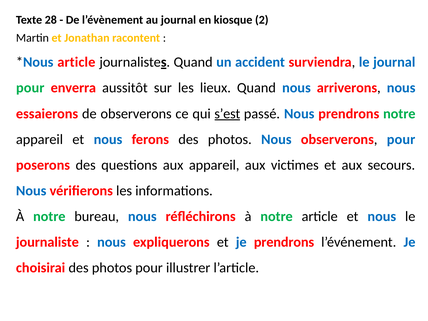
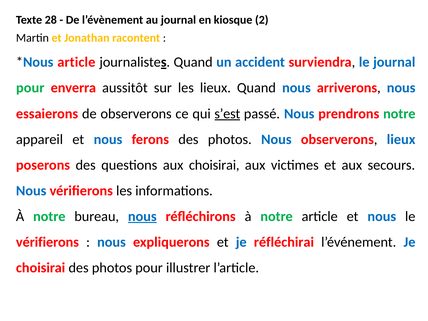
observerons pour: pour -> lieux
aux appareil: appareil -> choisirai
nous at (142, 216) underline: none -> present
journaliste at (47, 242): journaliste -> vérifierons
je prendrons: prendrons -> réfléchirai
